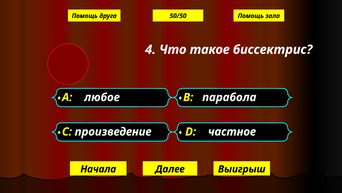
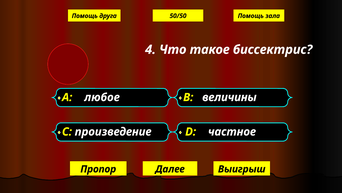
парабола: парабола -> величины
Начала: Начала -> Пропор
